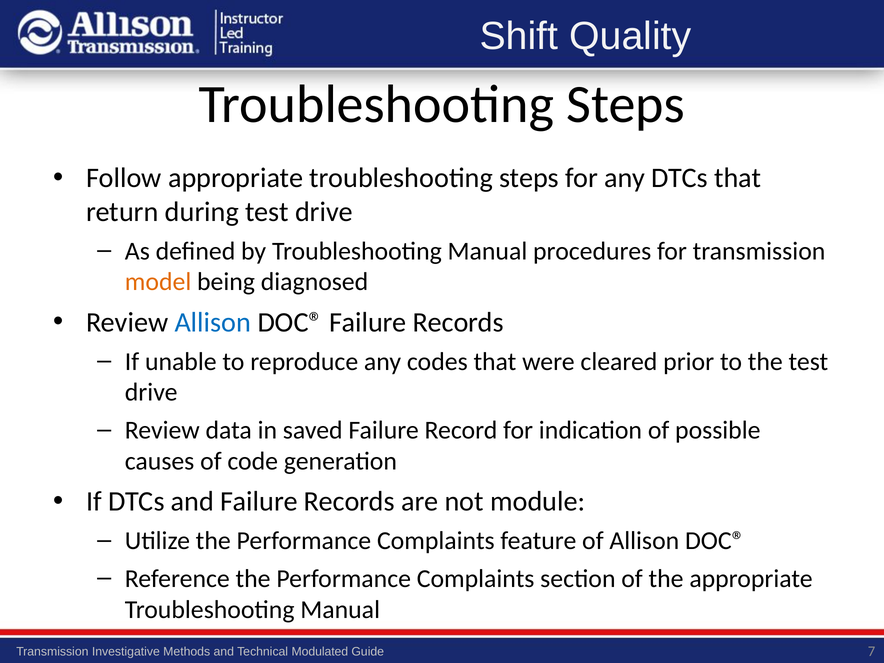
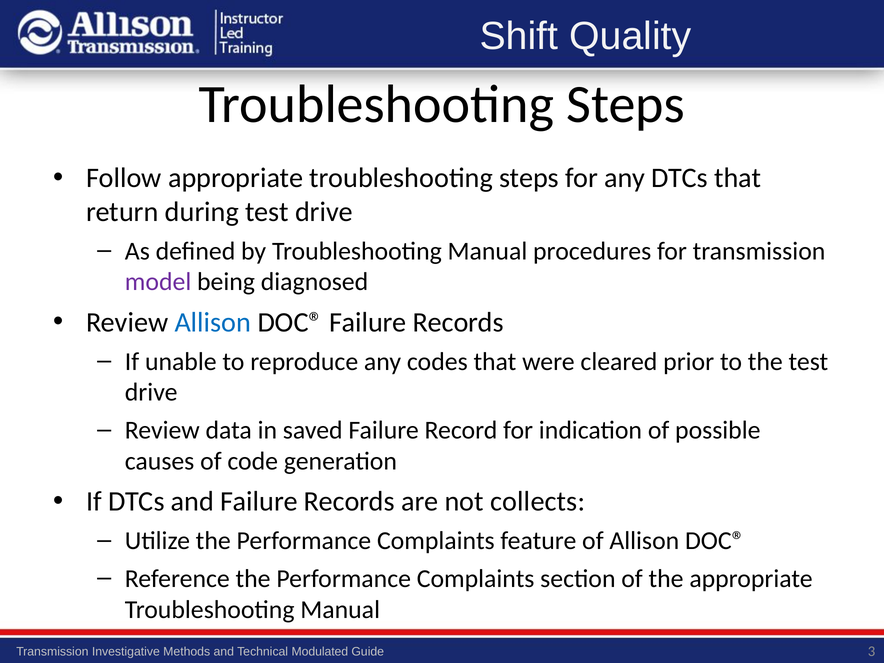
model colour: orange -> purple
module: module -> collects
7: 7 -> 3
